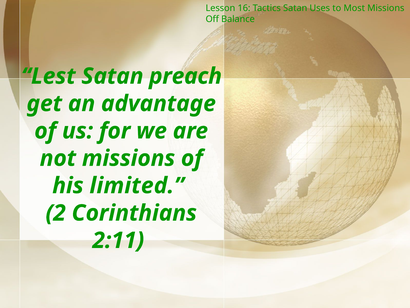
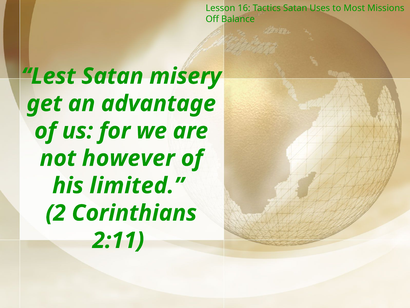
preach: preach -> misery
not missions: missions -> however
